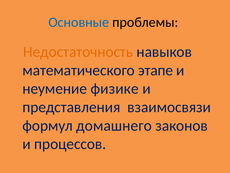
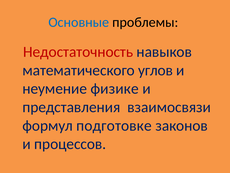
Недостаточность colour: orange -> red
этапе: этапе -> углов
домашнего: домашнего -> подготовке
